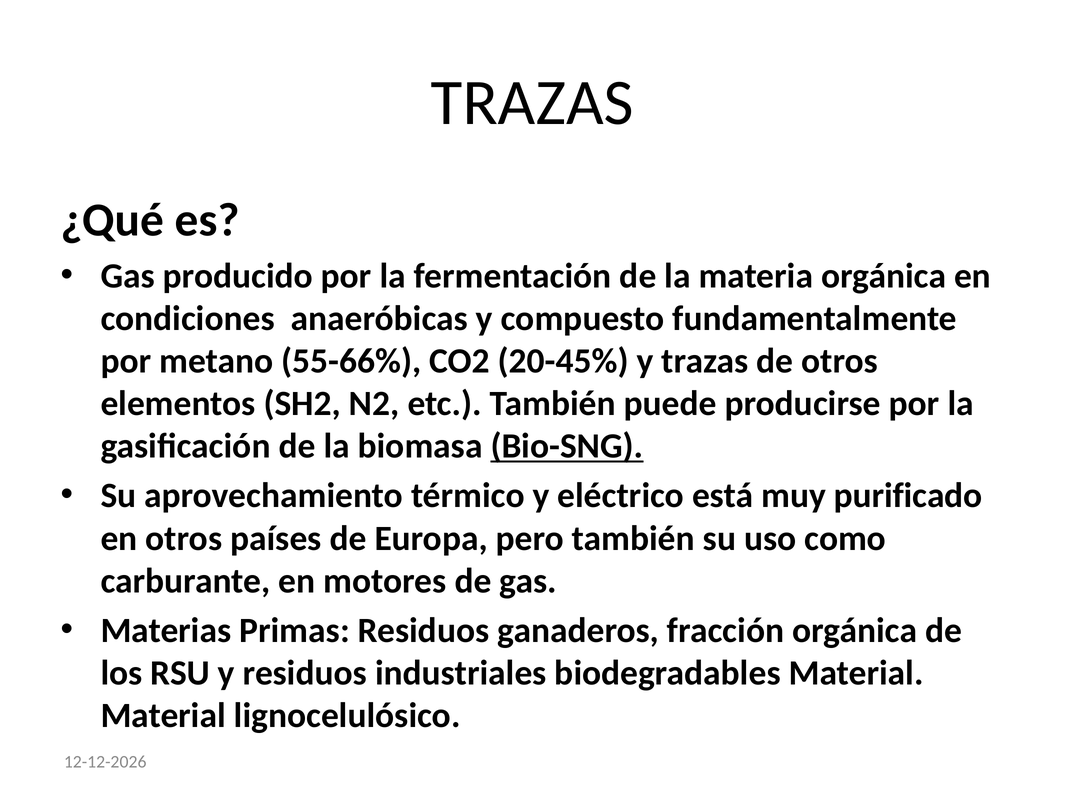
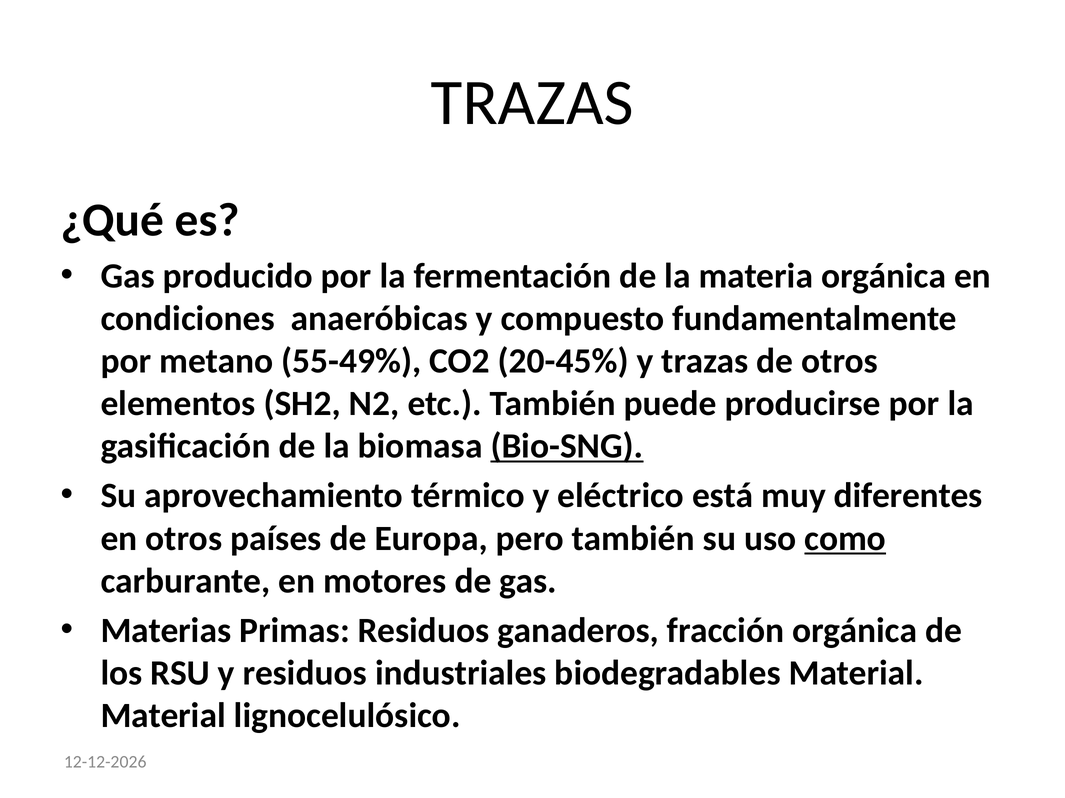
55-66%: 55-66% -> 55-49%
purificado: purificado -> diferentes
como underline: none -> present
